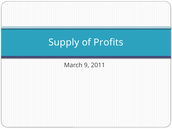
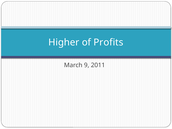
Supply: Supply -> Higher
